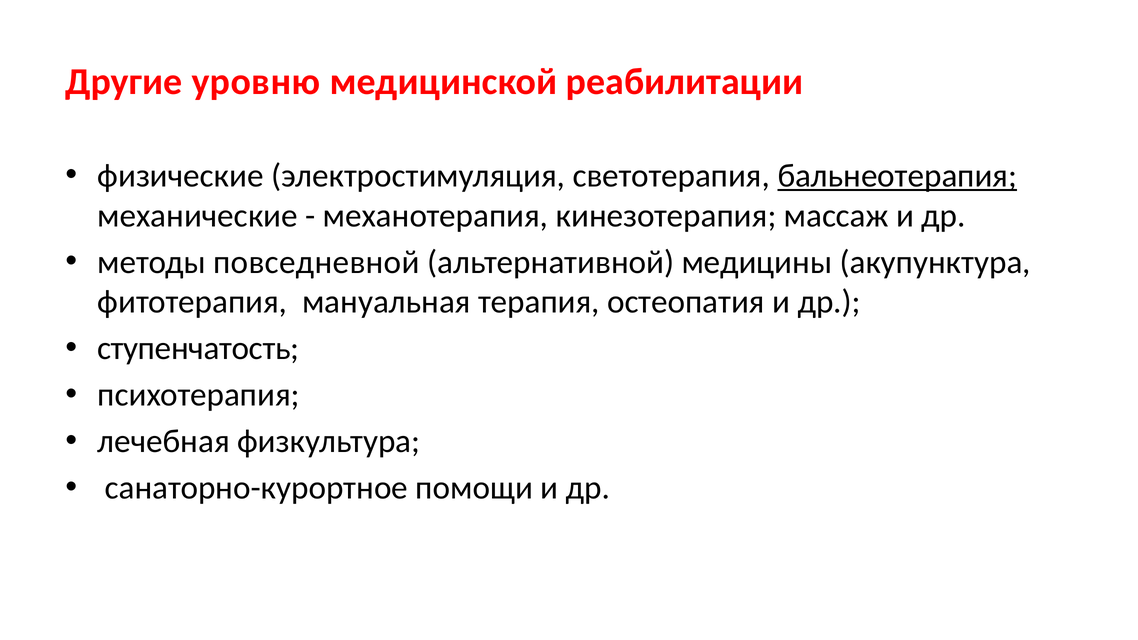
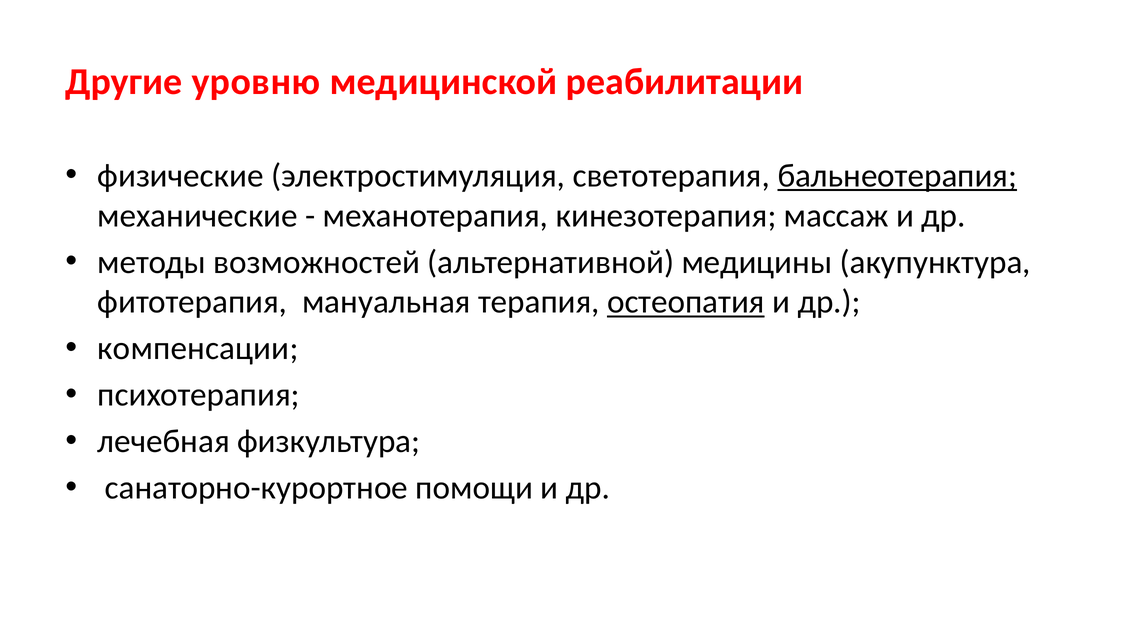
повседневной: повседневной -> возможностей
остеопатия underline: none -> present
ступенчатость: ступенчатость -> компенсации
